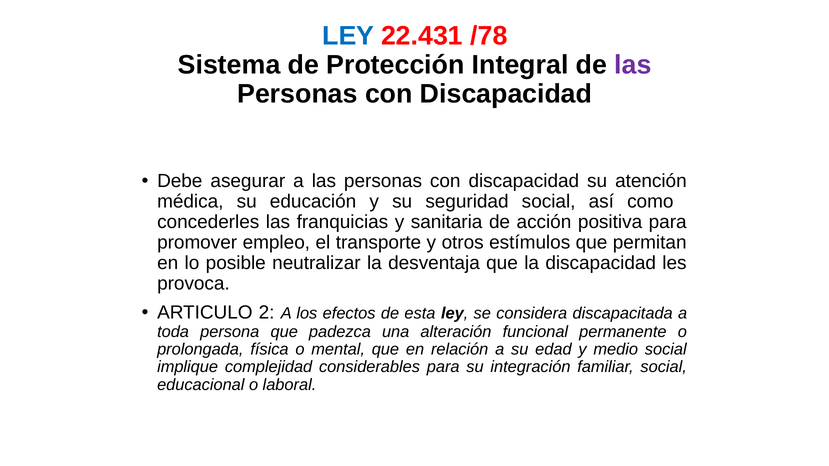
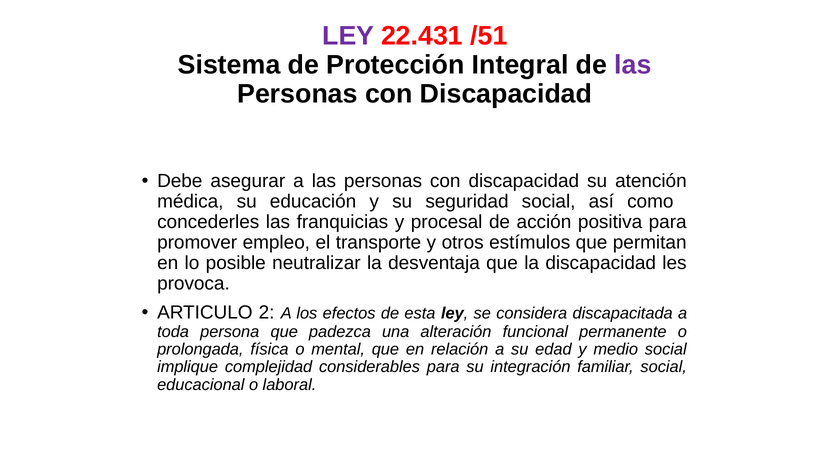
LEY at (348, 36) colour: blue -> purple
/78: /78 -> /51
sanitaria: sanitaria -> procesal
